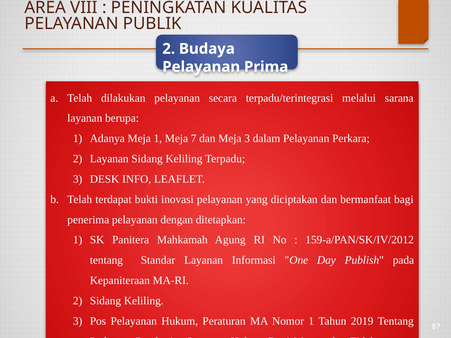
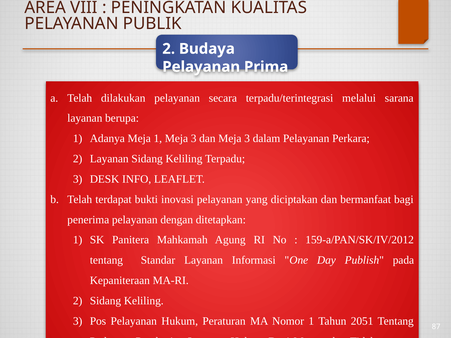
1 Meja 7: 7 -> 3
2019: 2019 -> 2051
